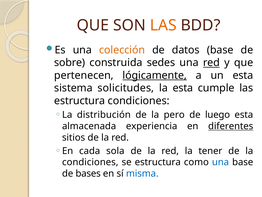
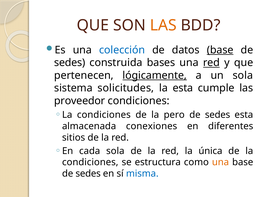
colección colour: orange -> blue
base at (220, 50) underline: none -> present
sobre at (70, 63): sobre -> sedes
sedes: sedes -> bases
un esta: esta -> sola
estructura at (80, 101): estructura -> proveedor
distribución at (104, 114): distribución -> condiciones
luego at (218, 114): luego -> sedes
experiencia: experiencia -> conexiones
diferentes underline: present -> none
tener: tener -> única
una at (220, 162) colour: blue -> orange
bases at (88, 173): bases -> sedes
